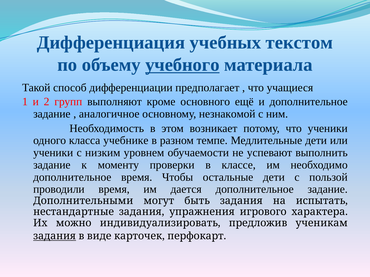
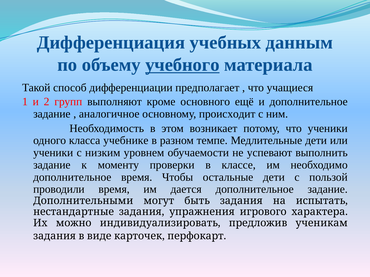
текстом: текстом -> данным
незнакомой: незнакомой -> происходит
задания at (55, 236) underline: present -> none
